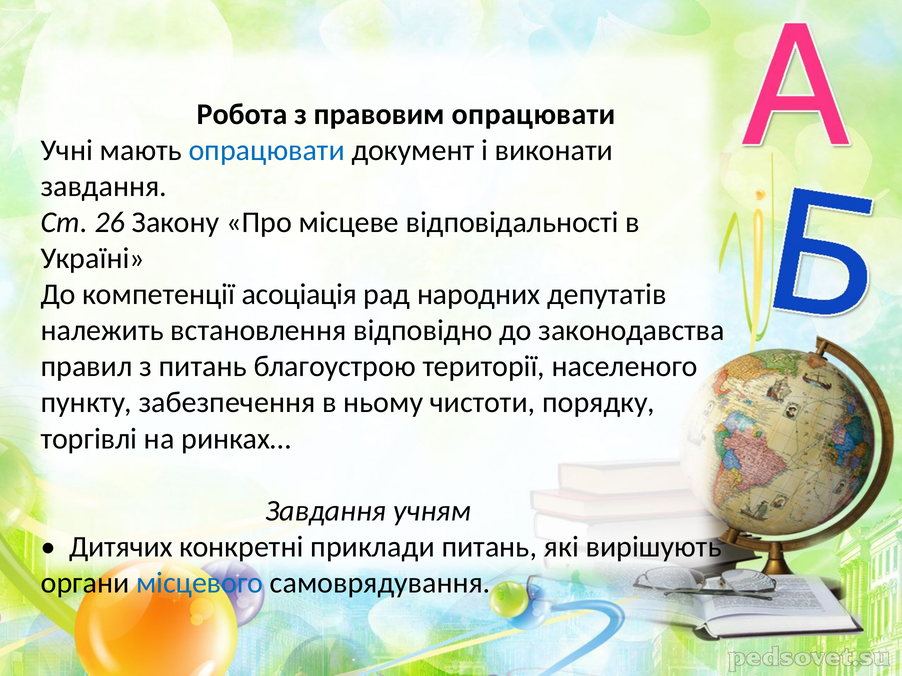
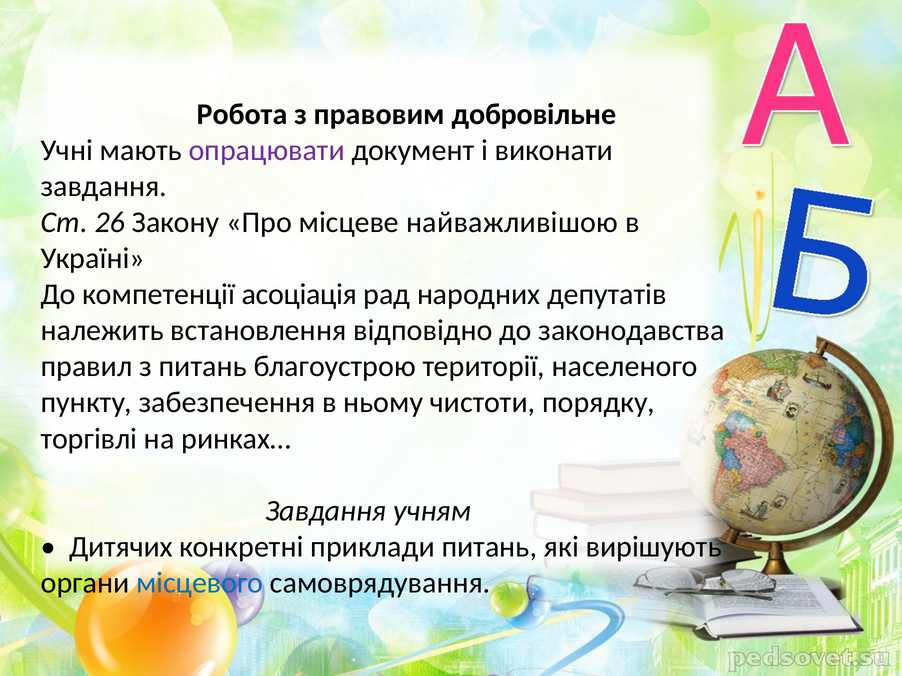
правовим опрацювати: опрацювати -> добровільне
опрацювати at (267, 150) colour: blue -> purple
відповідальності: відповідальності -> найважливішою
